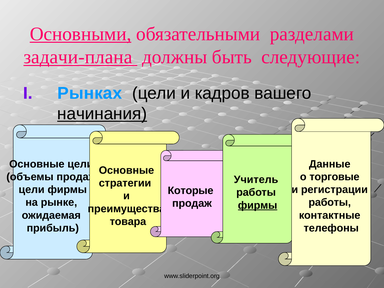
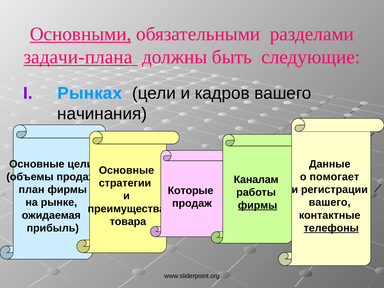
начинания underline: present -> none
торговые: торговые -> помогает
Учитель: Учитель -> Каналам
цели at (32, 190): цели -> план
работы at (330, 202): работы -> вашего
телефоны underline: none -> present
